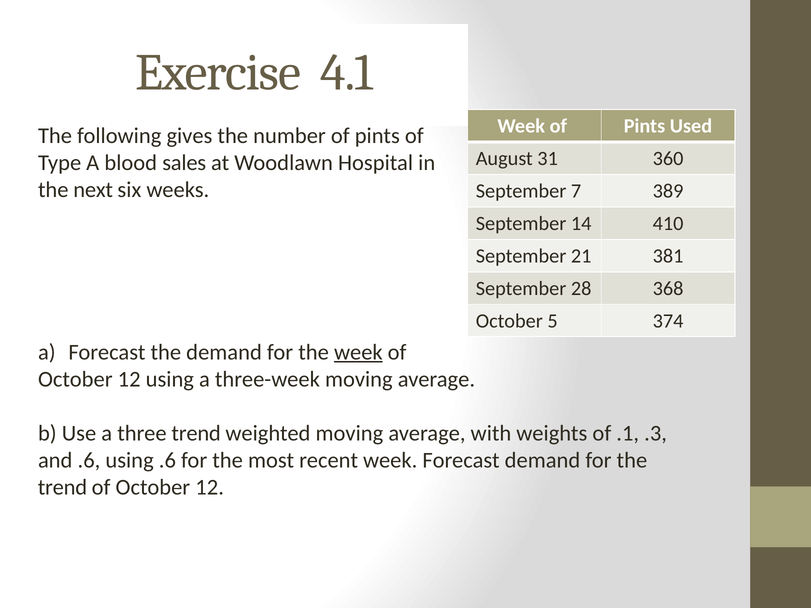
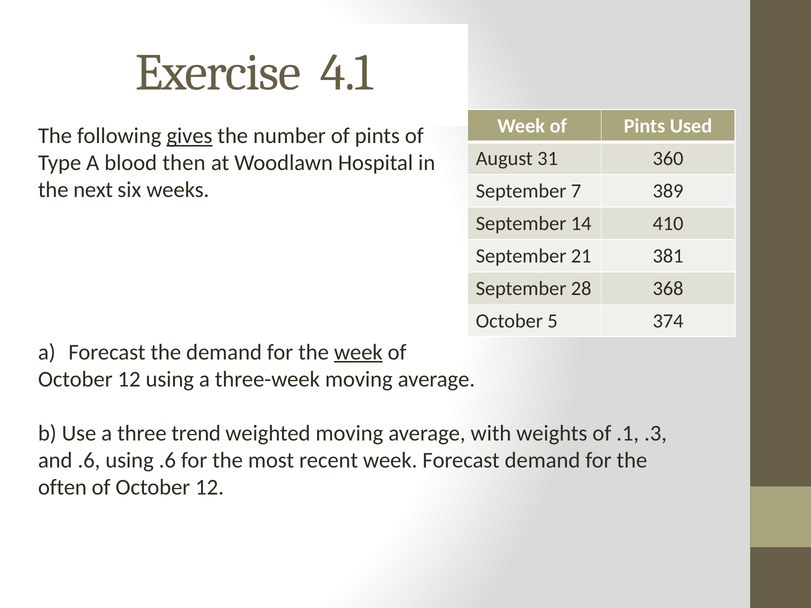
gives underline: none -> present
sales: sales -> then
trend at (62, 488): trend -> often
